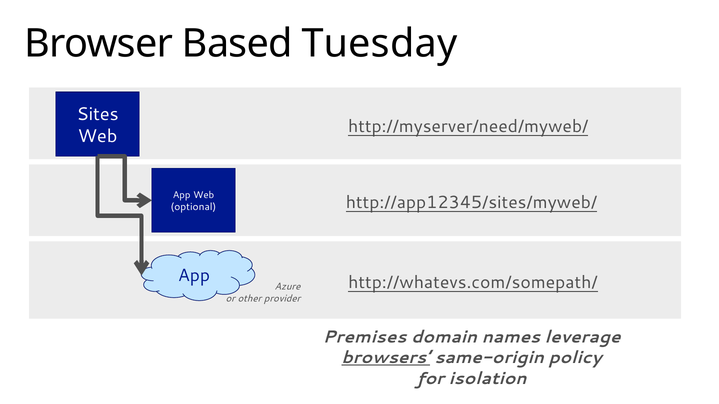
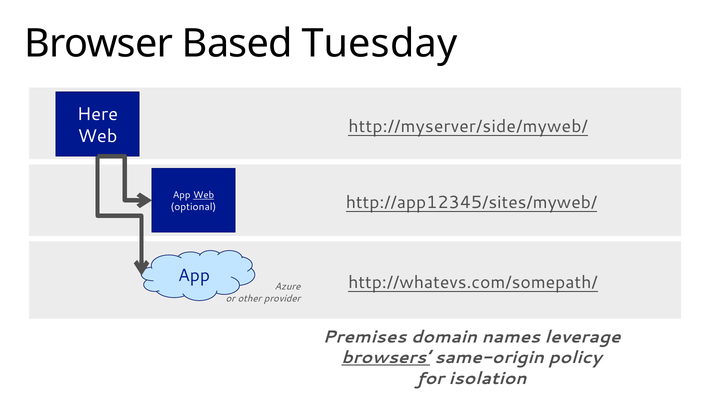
Sites: Sites -> Here
http://myserver/need/myweb/: http://myserver/need/myweb/ -> http://myserver/side/myweb/
Web at (204, 195) underline: none -> present
